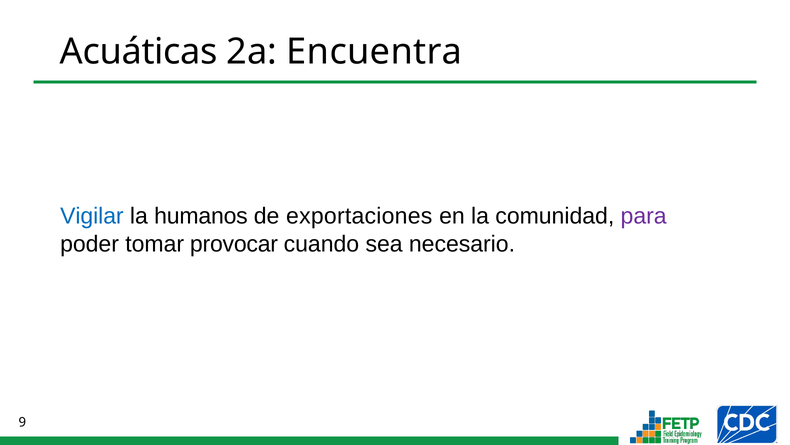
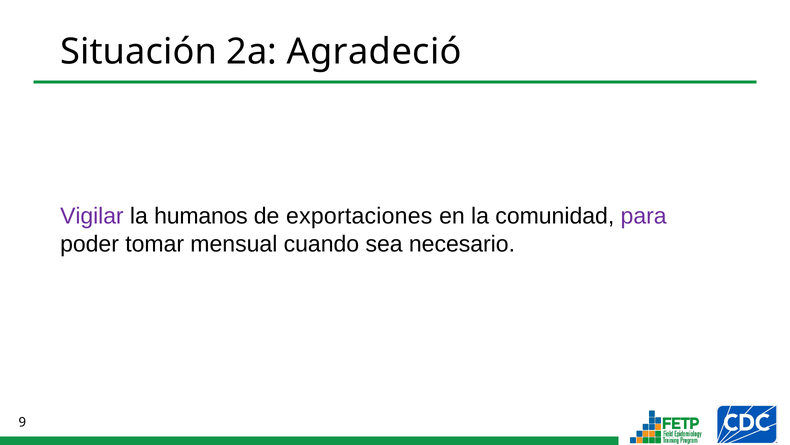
Acuáticas: Acuáticas -> Situación
Encuentra: Encuentra -> Agradeció
Vigilar colour: blue -> purple
provocar: provocar -> mensual
